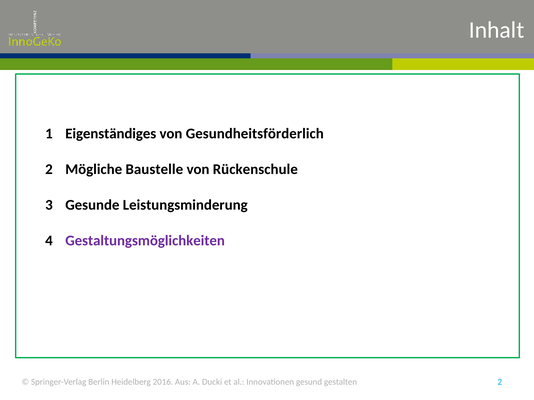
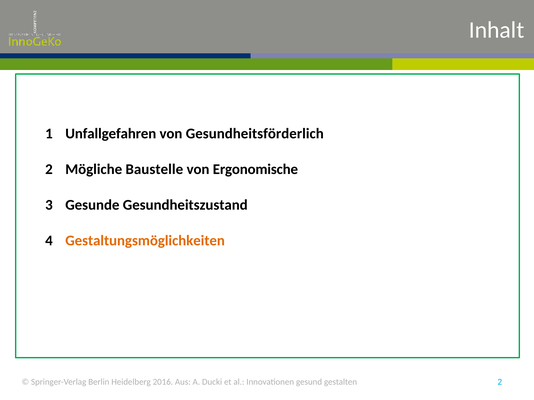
Eigenständiges: Eigenständiges -> Unfallgefahren
Rückenschule: Rückenschule -> Ergonomische
Leistungsminderung: Leistungsminderung -> Gesundheitszustand
Gestaltungsmöglichkeiten colour: purple -> orange
